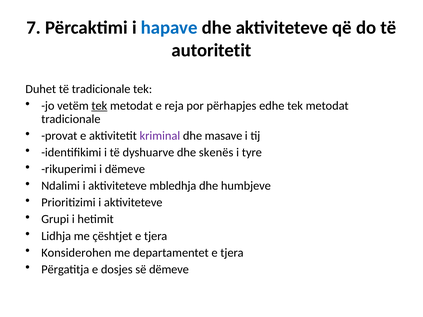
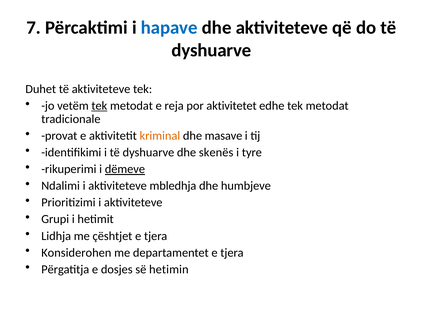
autoritetit at (211, 50): autoritetit -> dyshuarve
të tradicionale: tradicionale -> aktiviteteve
përhapjes: përhapjes -> aktivitetet
kriminal colour: purple -> orange
dëmeve at (125, 169) underline: none -> present
së dëmeve: dëmeve -> hetimin
